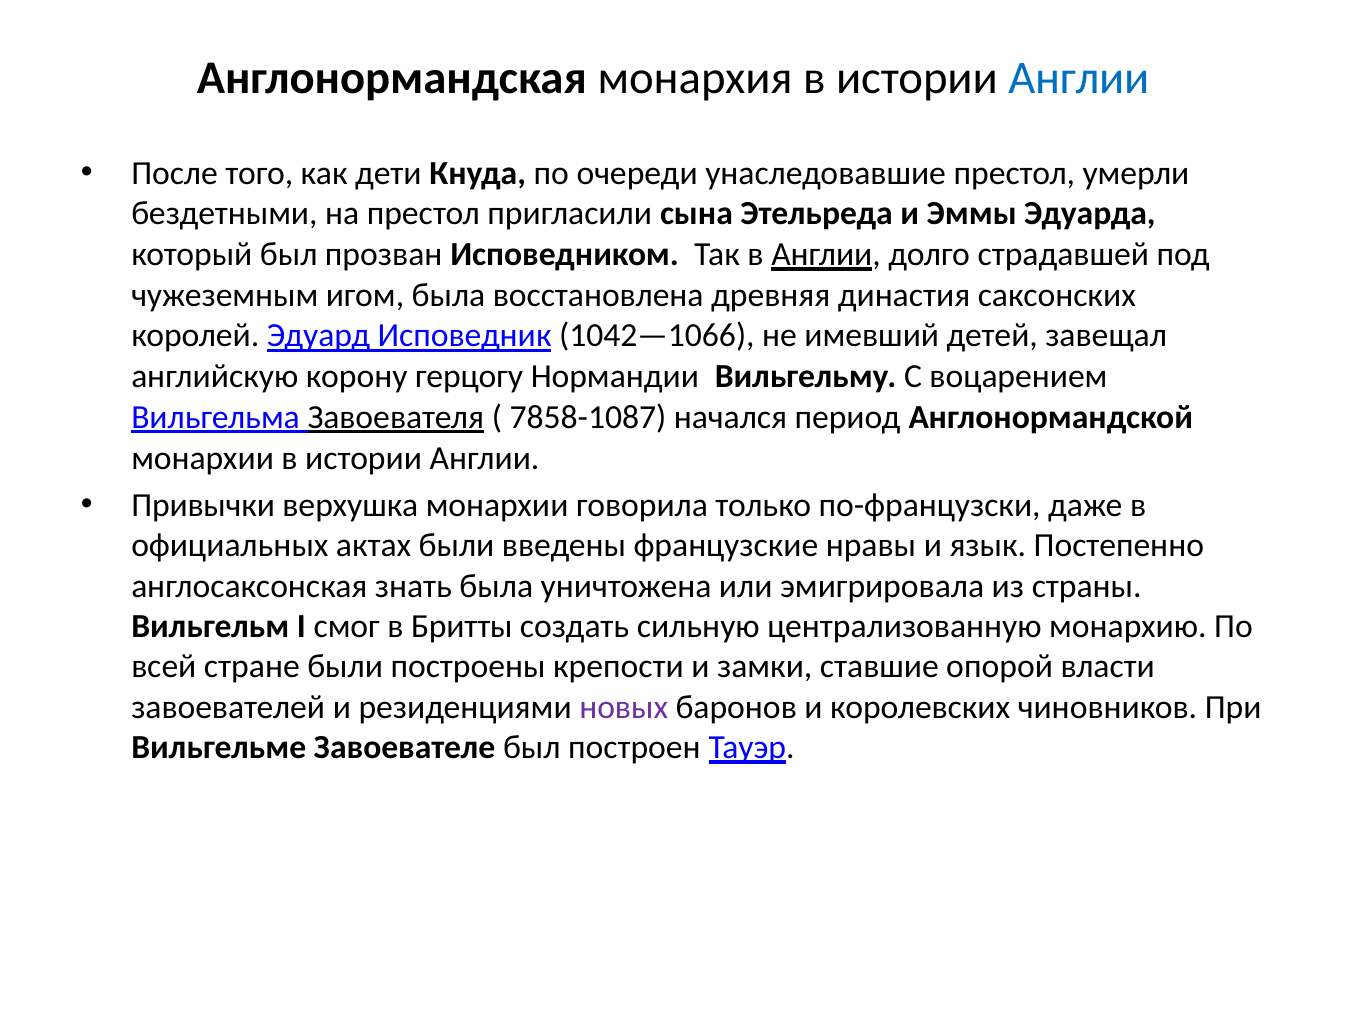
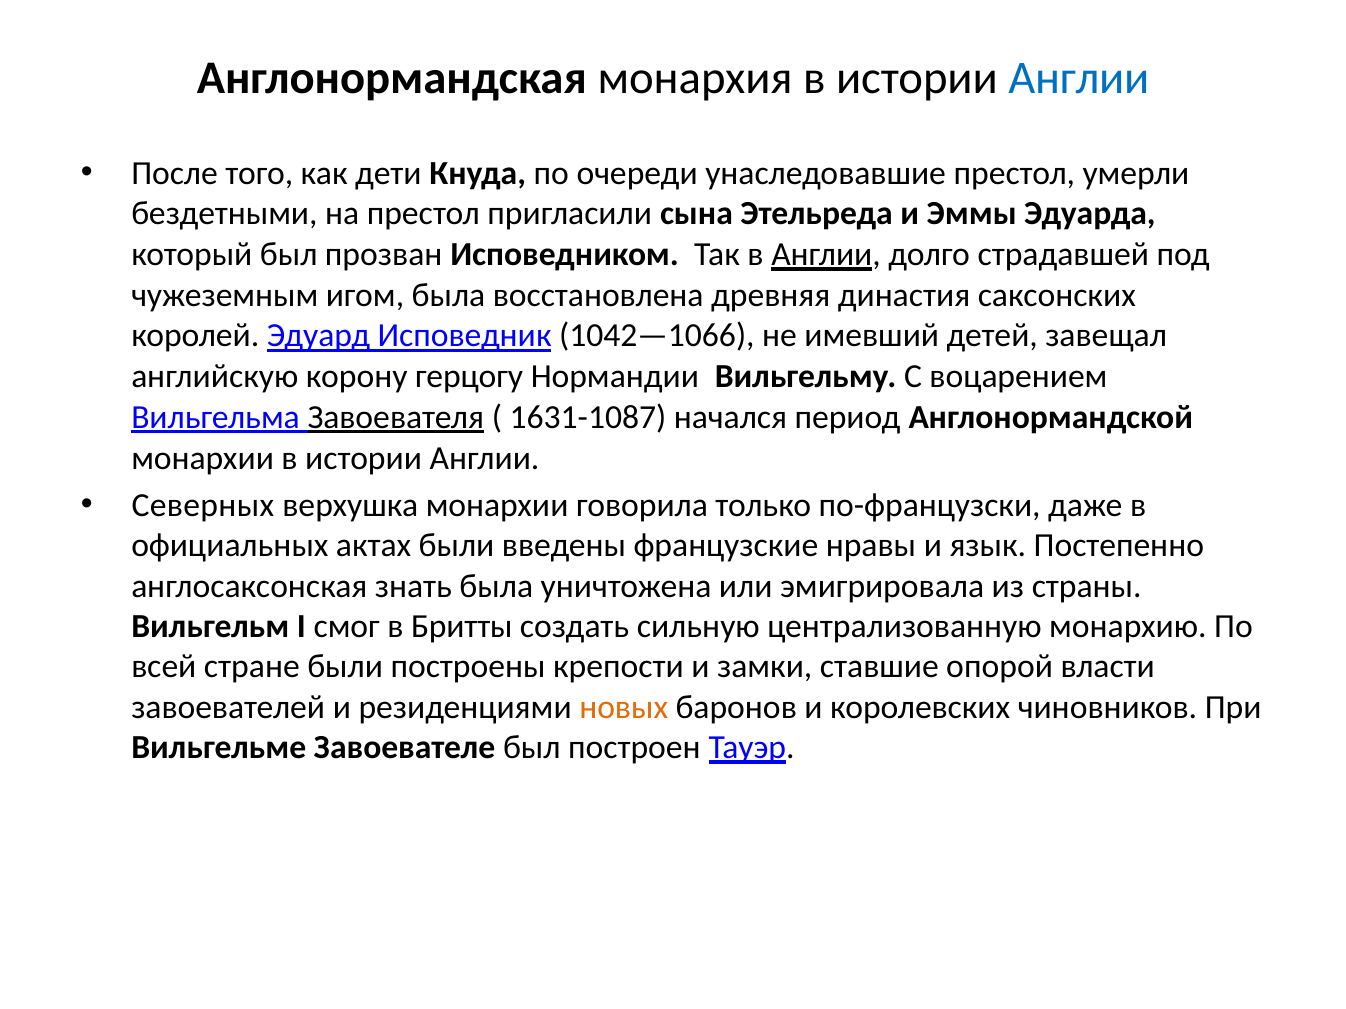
7858-1087: 7858-1087 -> 1631-1087
Привычки: Привычки -> Северных
новых colour: purple -> orange
